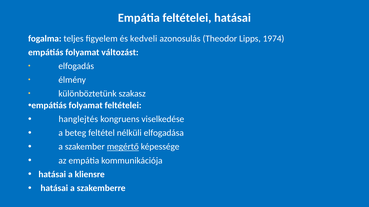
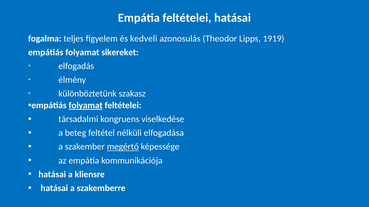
1974: 1974 -> 1919
változást: változást -> sikereket
folyamat at (86, 106) underline: none -> present
hanglejtés: hanglejtés -> társadalmi
